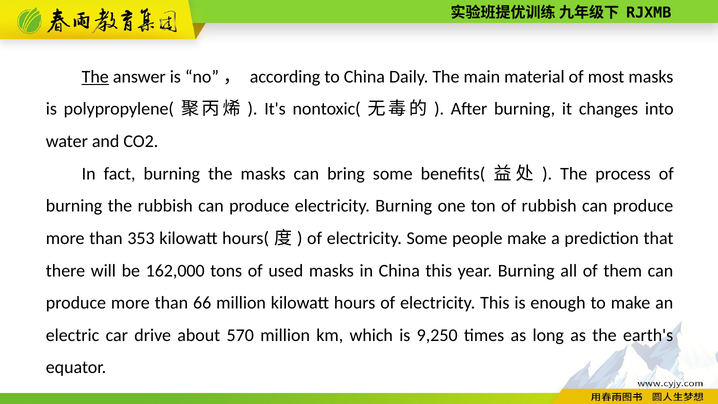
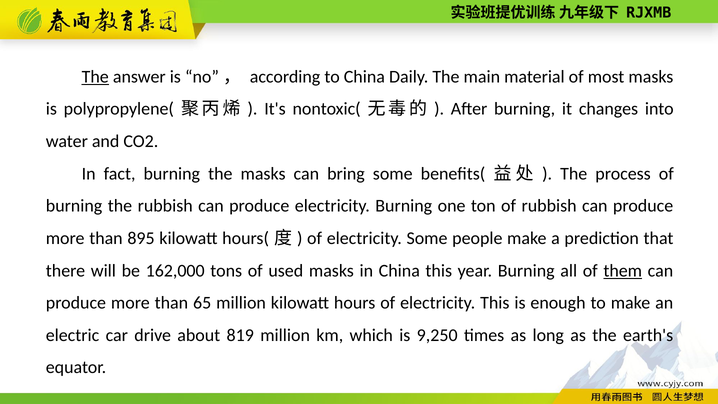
353: 353 -> 895
them underline: none -> present
66: 66 -> 65
570: 570 -> 819
